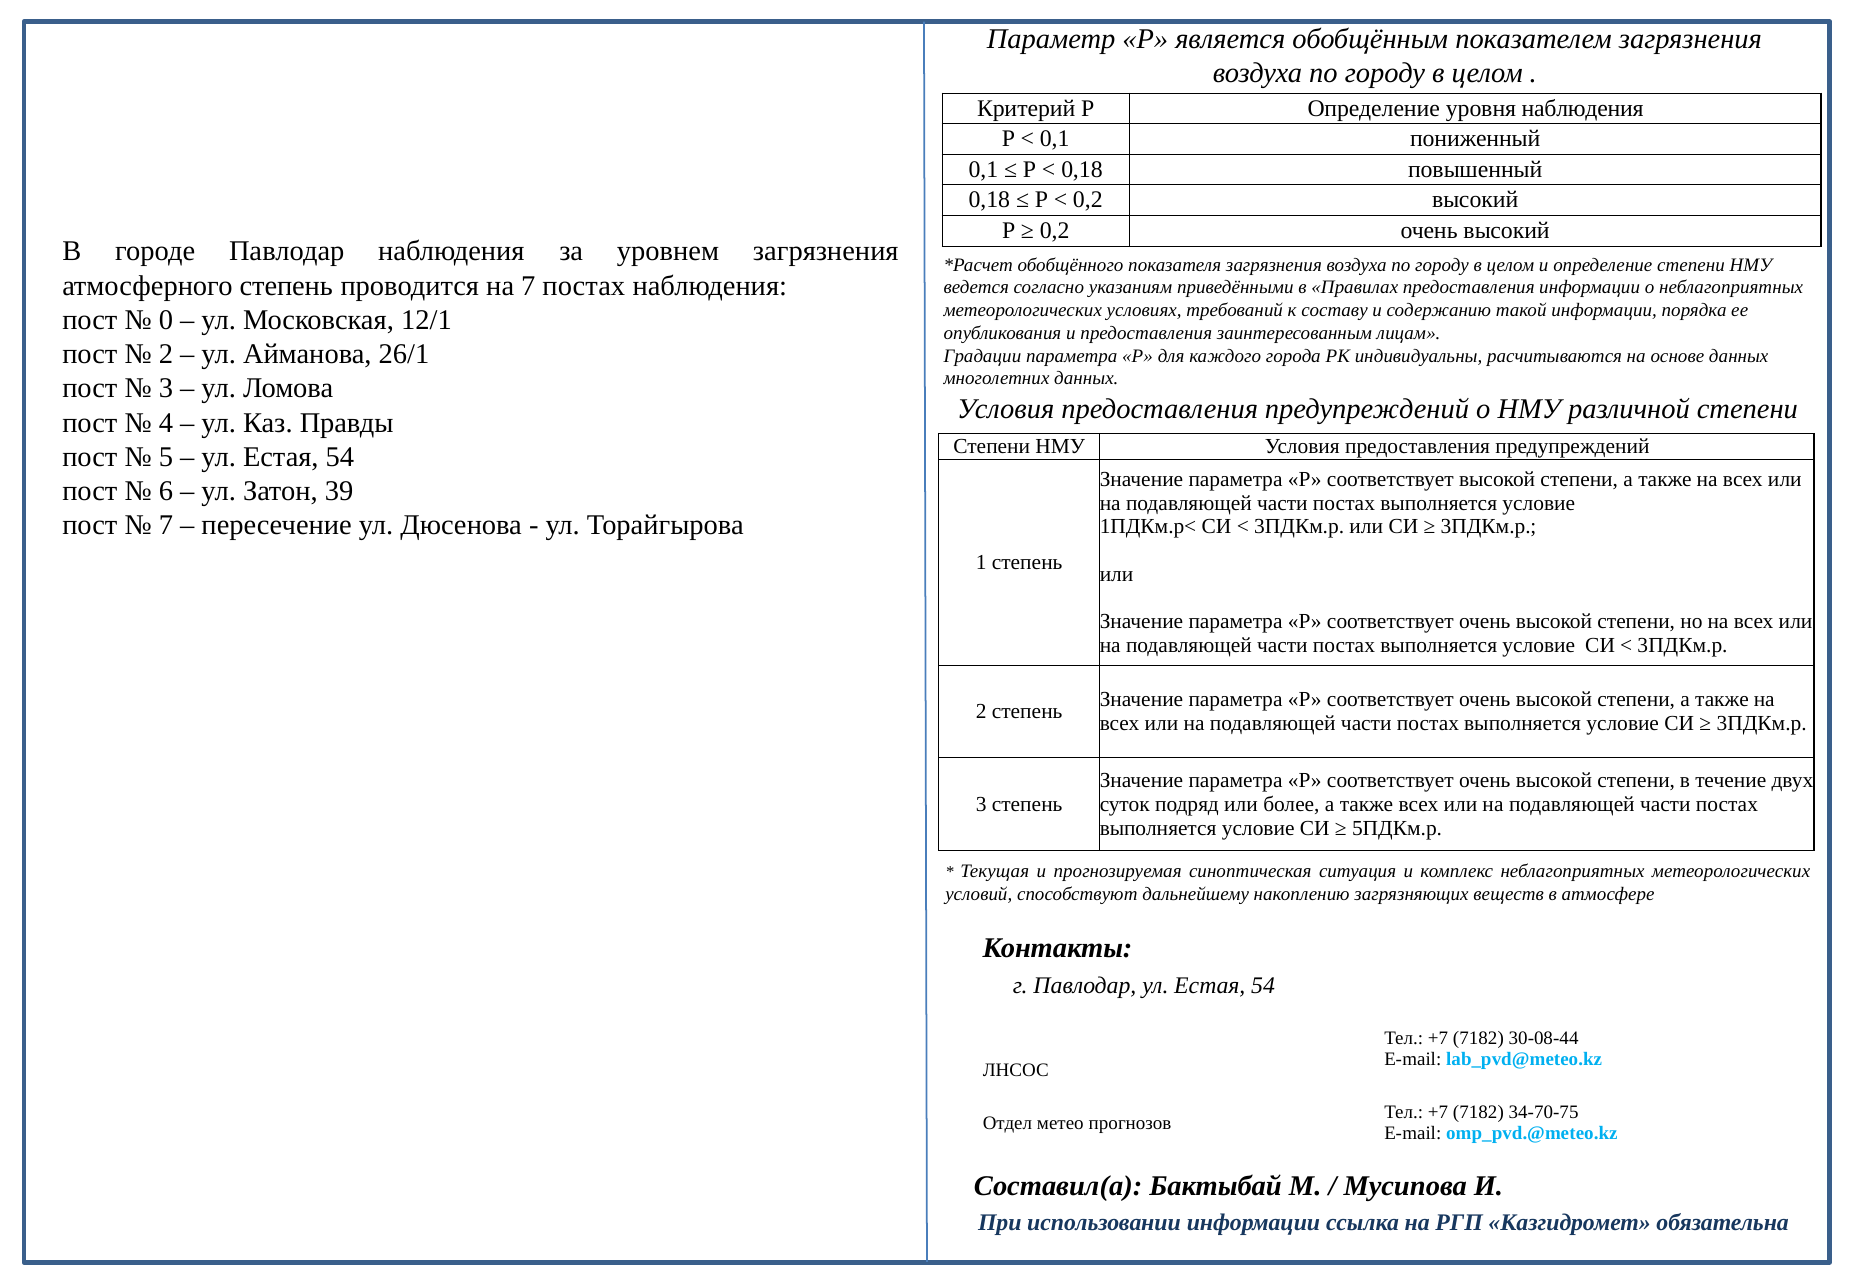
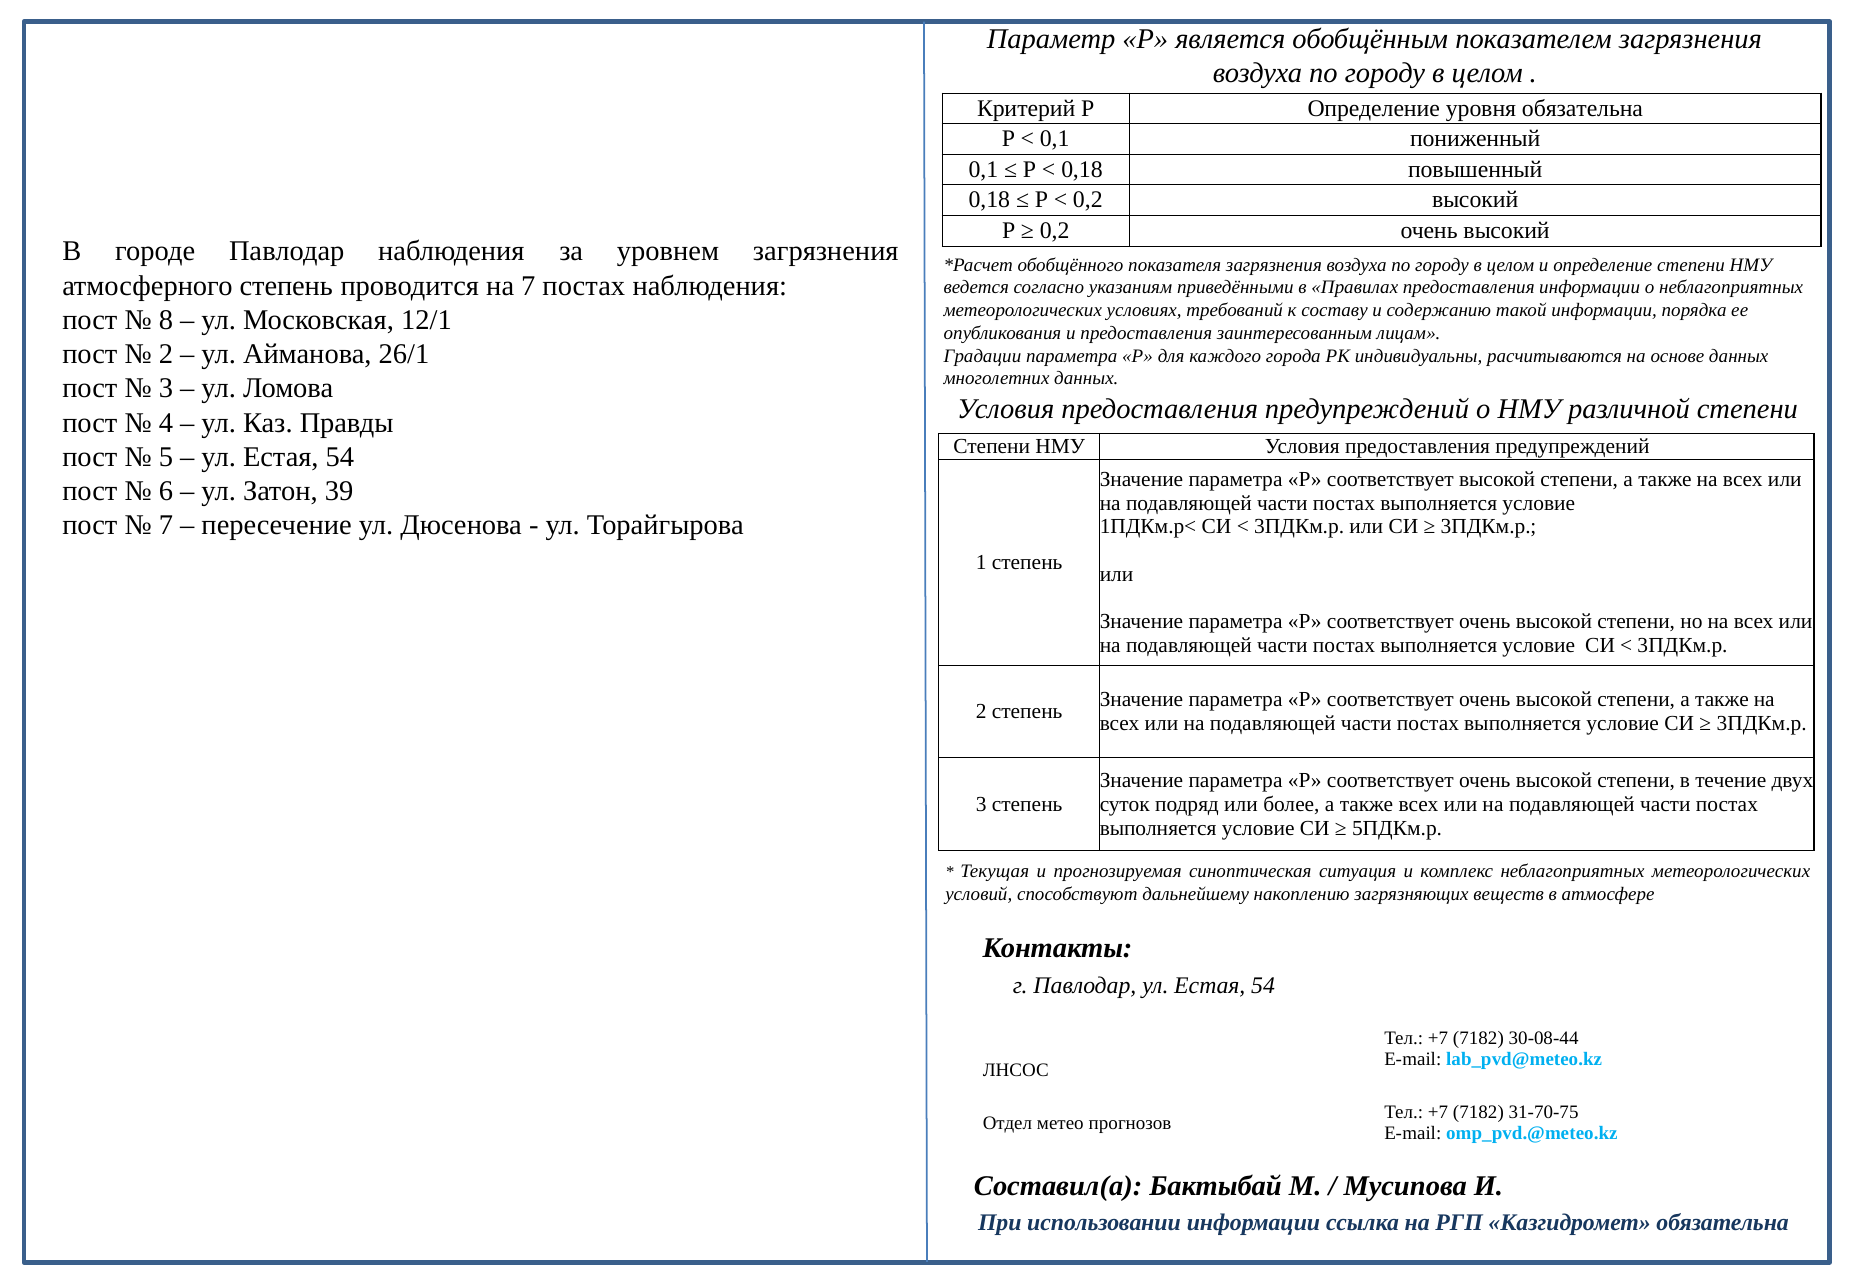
уровня наблюдения: наблюдения -> обязательна
0: 0 -> 8
34-70-75: 34-70-75 -> 31-70-75
